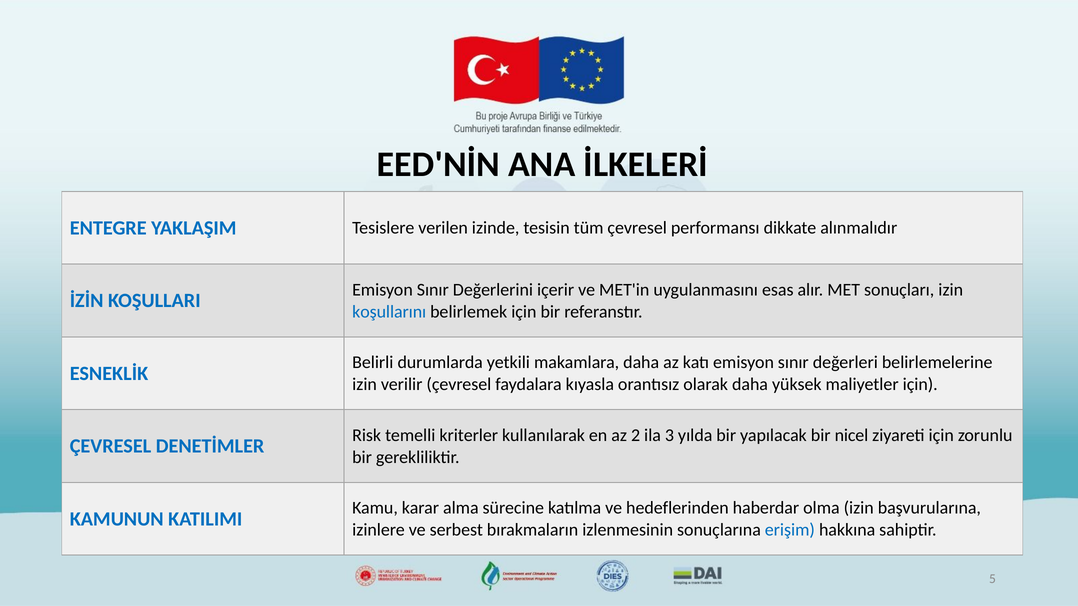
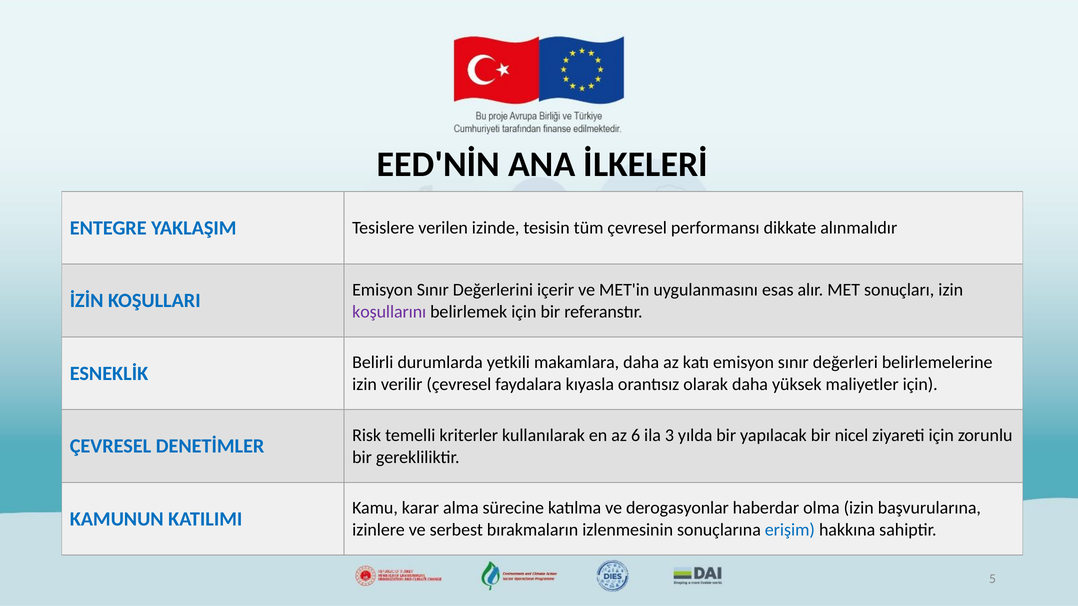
koşullarını colour: blue -> purple
2: 2 -> 6
hedeflerinden: hedeflerinden -> derogasyonlar
